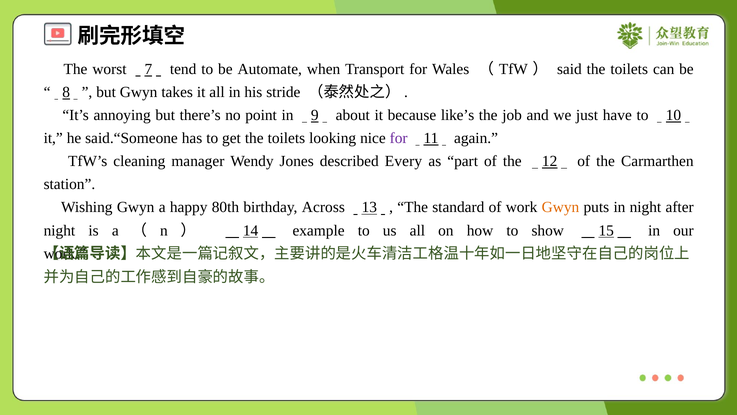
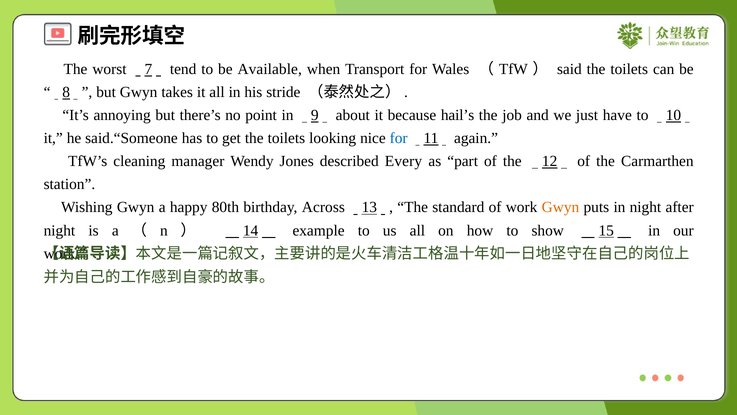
Automate: Automate -> Available
like’s: like’s -> hail’s
for at (399, 138) colour: purple -> blue
